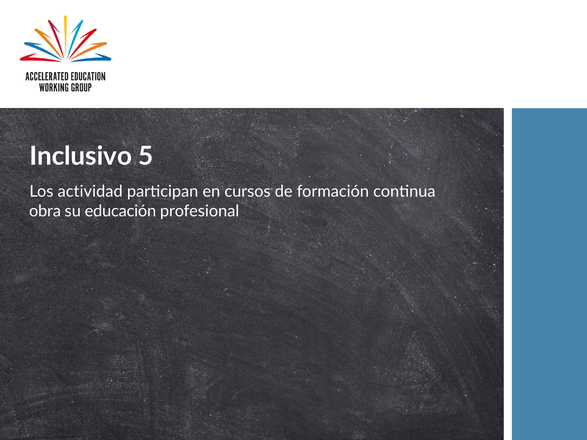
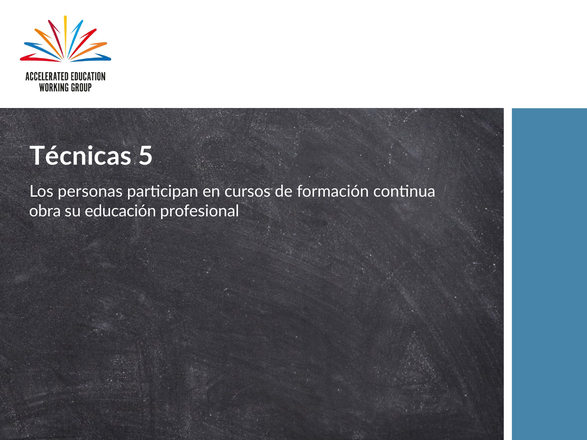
Inclusivo: Inclusivo -> Técnicas
actividad: actividad -> personas
